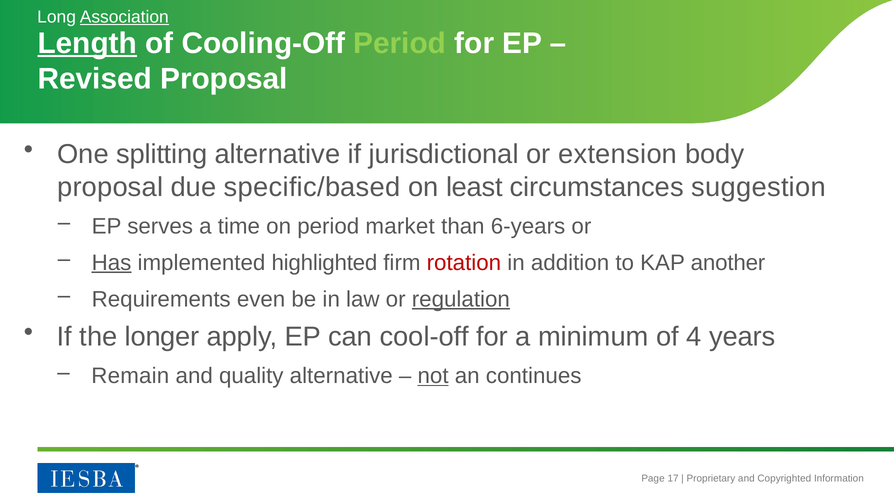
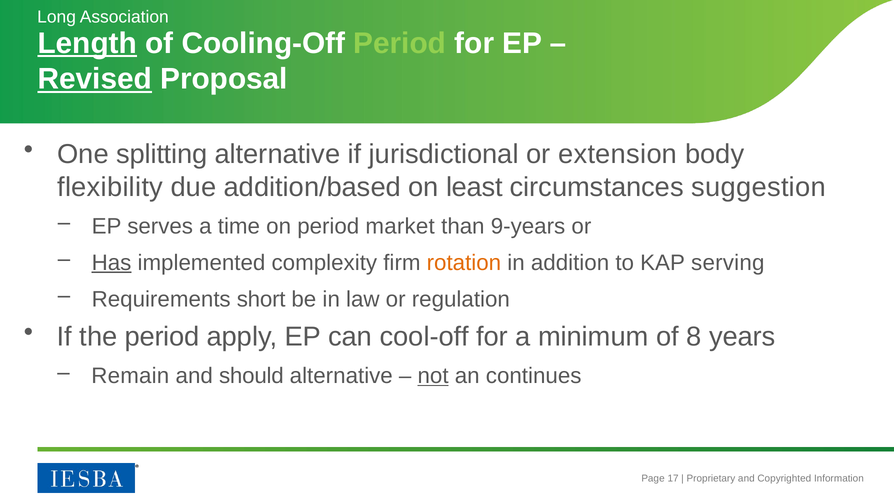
Association underline: present -> none
Revised underline: none -> present
proposal at (110, 187): proposal -> flexibility
specific/based: specific/based -> addition/based
6-years: 6-years -> 9-years
highlighted: highlighted -> complexity
rotation colour: red -> orange
another: another -> serving
even: even -> short
regulation underline: present -> none
the longer: longer -> period
4: 4 -> 8
quality: quality -> should
